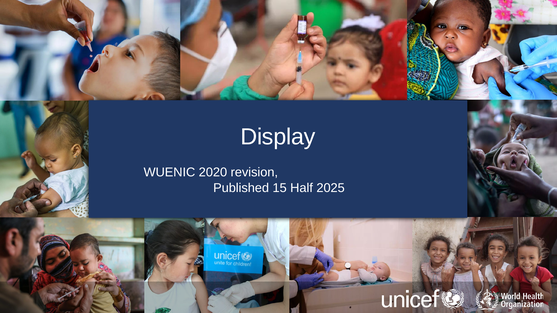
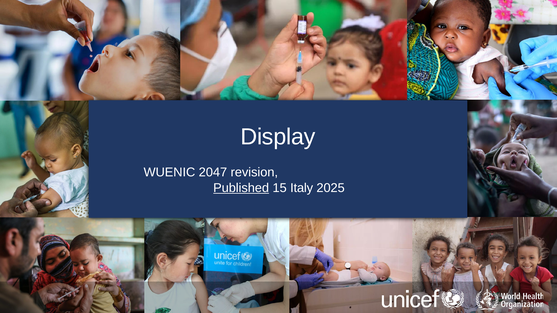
2020: 2020 -> 2047
Published underline: none -> present
Half: Half -> Italy
